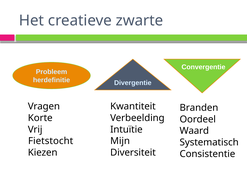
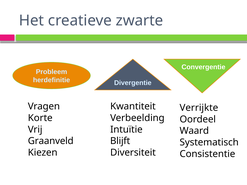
Branden: Branden -> Verrijkte
Fietstocht: Fietstocht -> Graanveld
Mijn: Mijn -> Blijft
